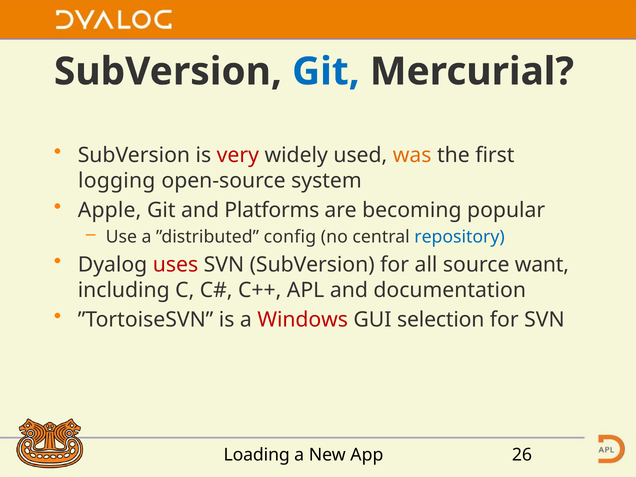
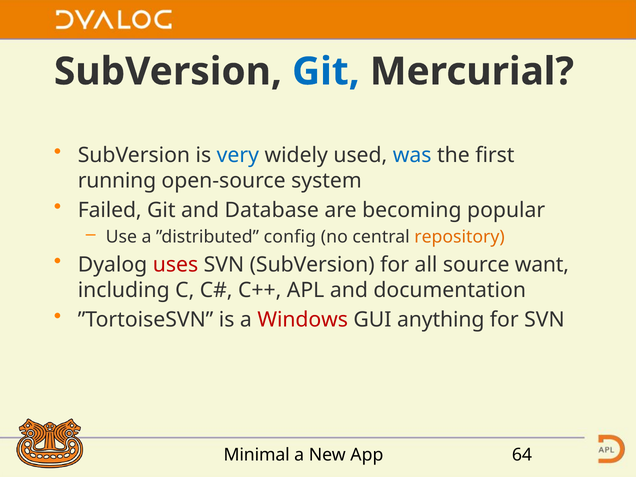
very colour: red -> blue
was colour: orange -> blue
logging: logging -> running
Apple: Apple -> Failed
Platforms: Platforms -> Database
repository colour: blue -> orange
selection: selection -> anything
Loading: Loading -> Minimal
26: 26 -> 64
